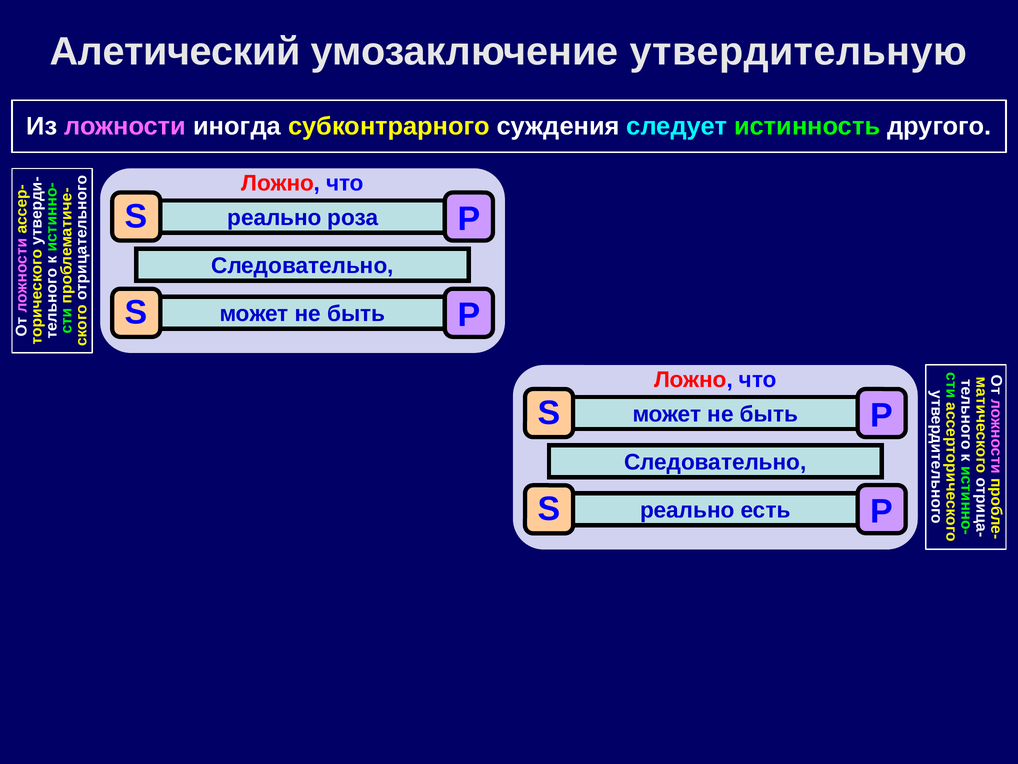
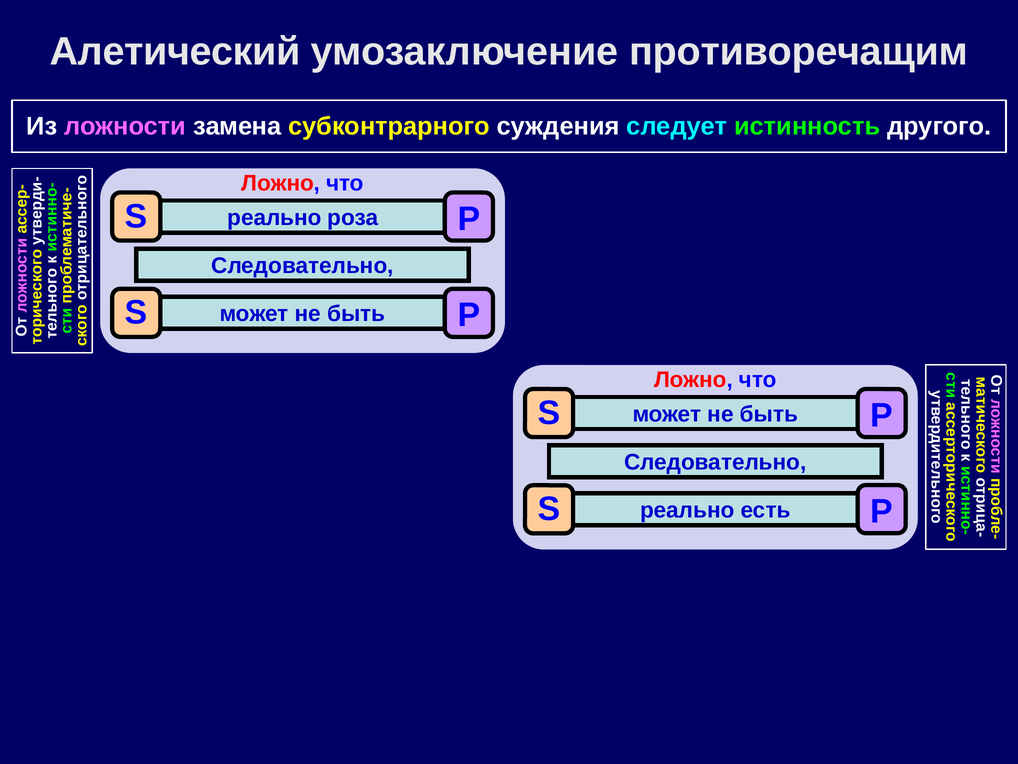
утвердительную: утвердительную -> противоречащим
иногда: иногда -> замена
